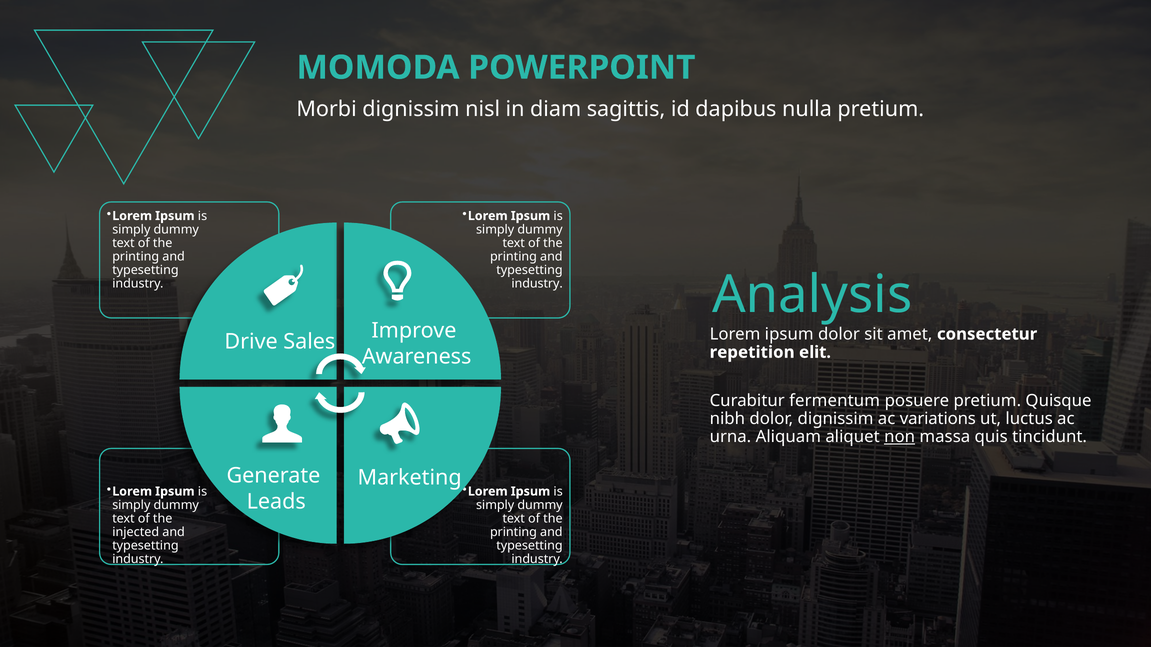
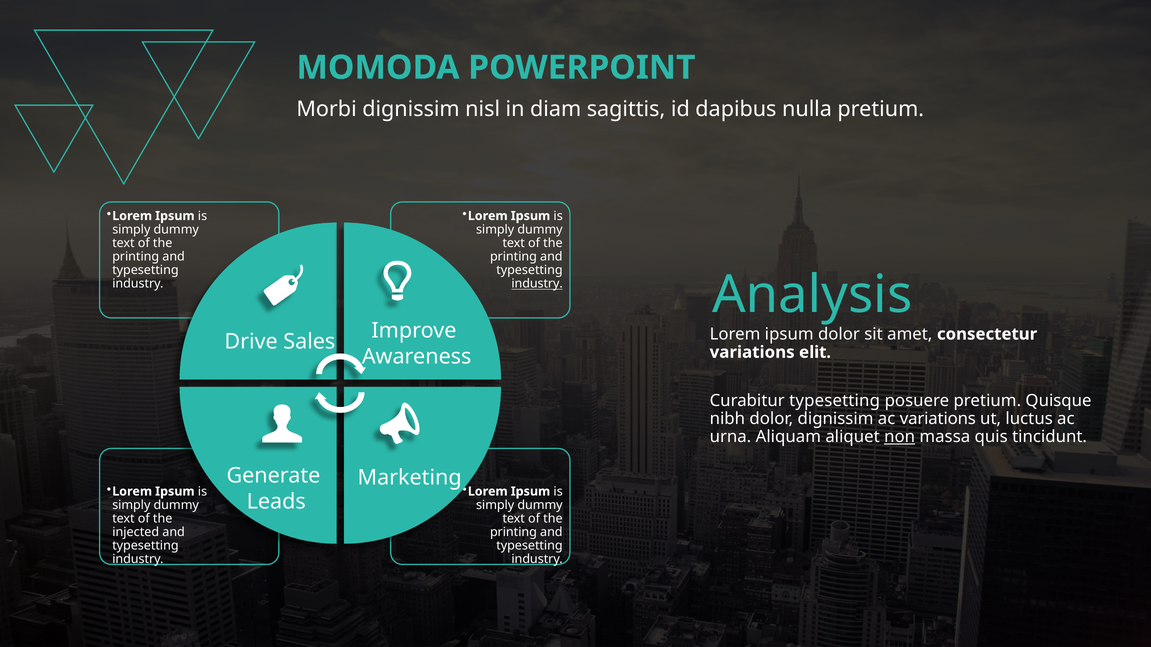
industry at (537, 284) underline: none -> present
repetition at (752, 352): repetition -> variations
Curabitur fermentum: fermentum -> typesetting
